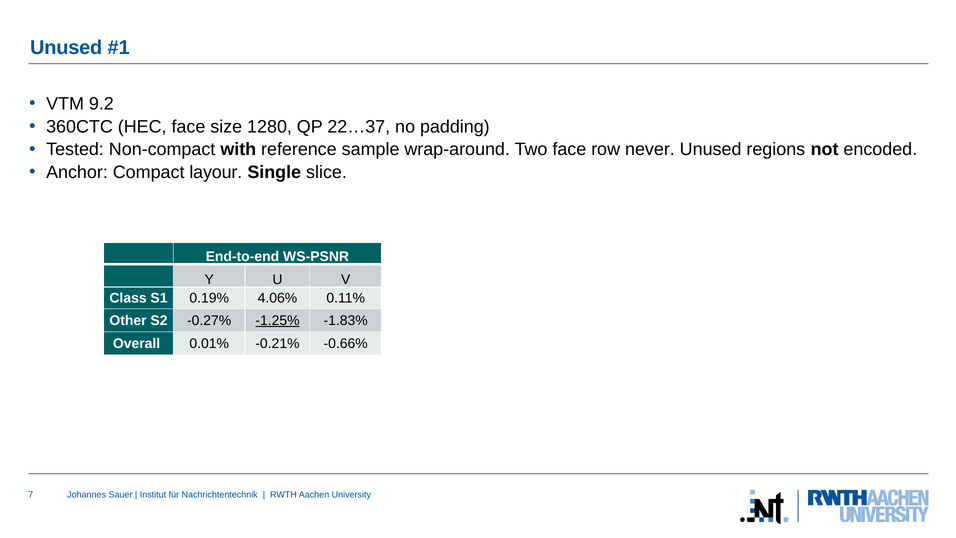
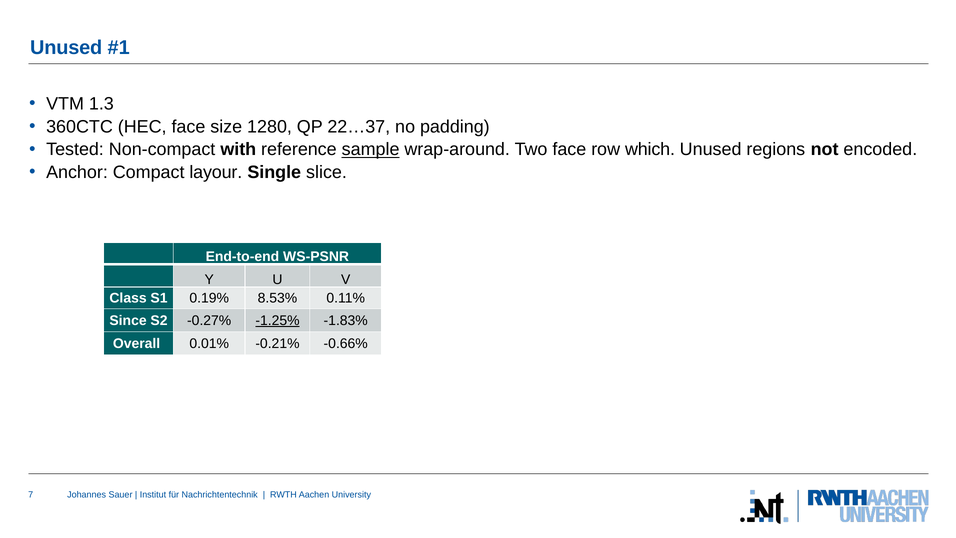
9.2: 9.2 -> 1.3
sample underline: none -> present
never: never -> which
4.06%: 4.06% -> 8.53%
Other: Other -> Since
